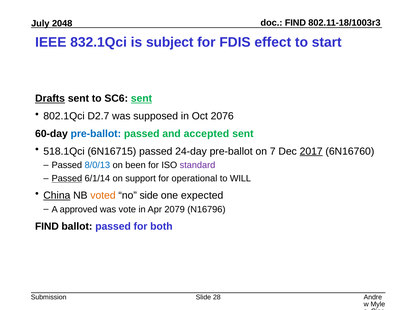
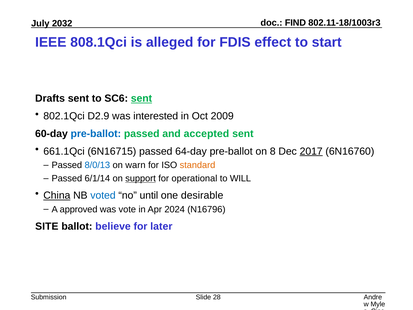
2048: 2048 -> 2032
832.1Qci: 832.1Qci -> 808.1Qci
subject: subject -> alleged
Drafts underline: present -> none
D2.7: D2.7 -> D2.9
supposed: supposed -> interested
2076: 2076 -> 2009
518.1Qci: 518.1Qci -> 661.1Qci
24-day: 24-day -> 64-day
7: 7 -> 8
been: been -> warn
standard colour: purple -> orange
Passed at (67, 178) underline: present -> none
support underline: none -> present
voted colour: orange -> blue
side: side -> until
expected: expected -> desirable
2079: 2079 -> 2024
FIND at (47, 226): FIND -> SITE
ballot passed: passed -> believe
both: both -> later
